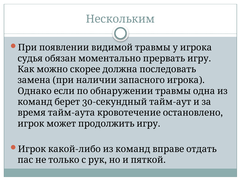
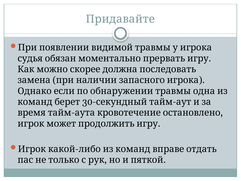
Нескольким: Нескольким -> Придавайте
